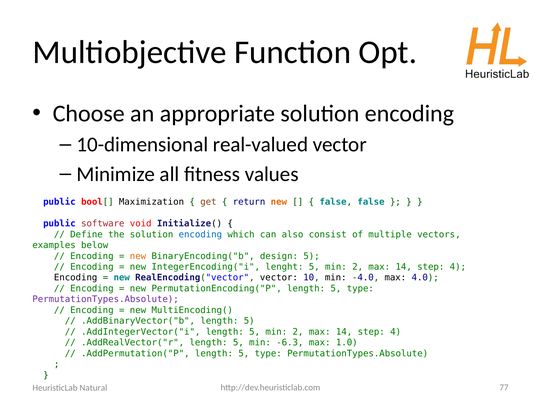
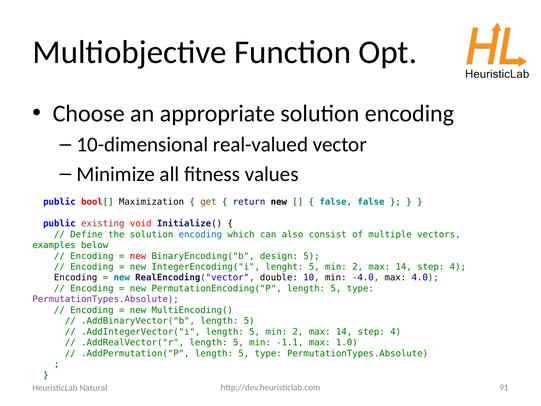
new at (279, 202) colour: orange -> black
software: software -> existing
new at (138, 256) colour: orange -> red
RealEncoding("vector vector: vector -> double
-6.3: -6.3 -> -1.1
77: 77 -> 91
